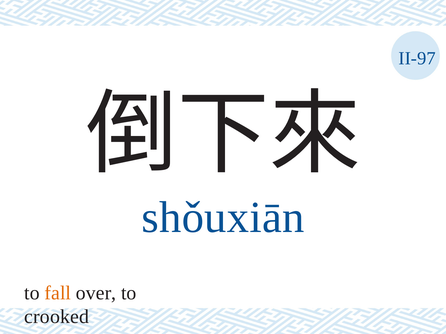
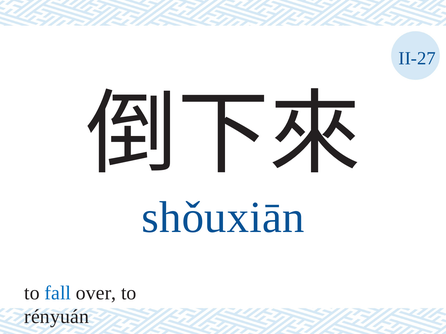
II-97: II-97 -> II-27
fall colour: orange -> blue
crooked: crooked -> rényuán
